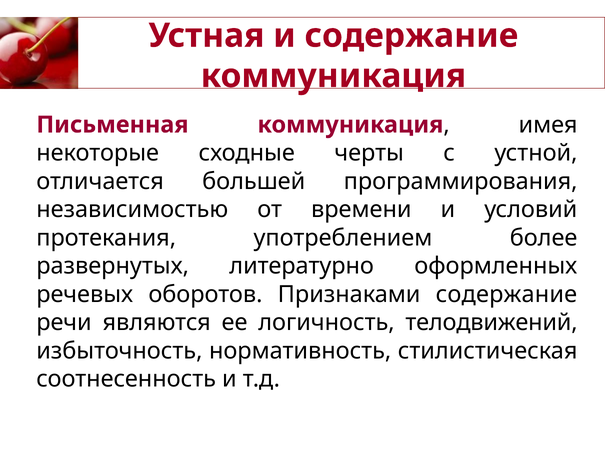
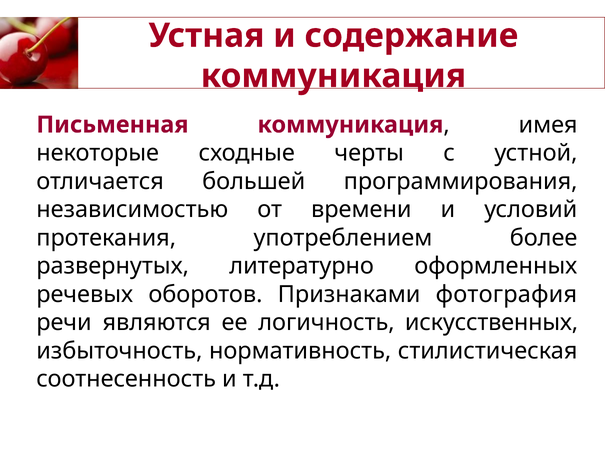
Признаками содержание: содержание -> фотография
телодвижений: телодвижений -> искусственных
